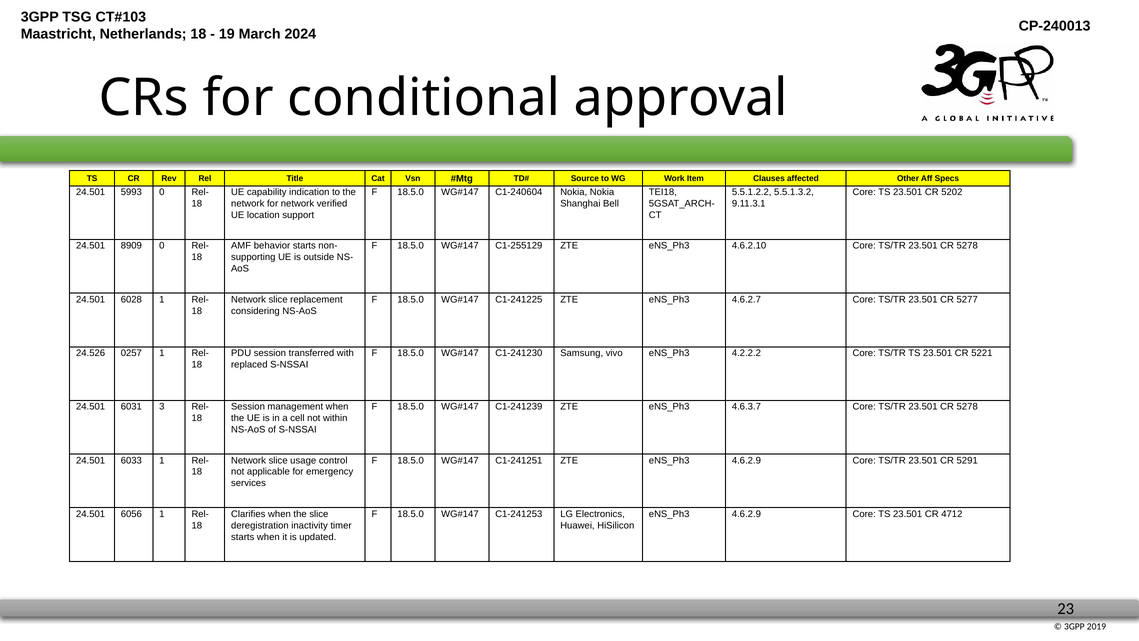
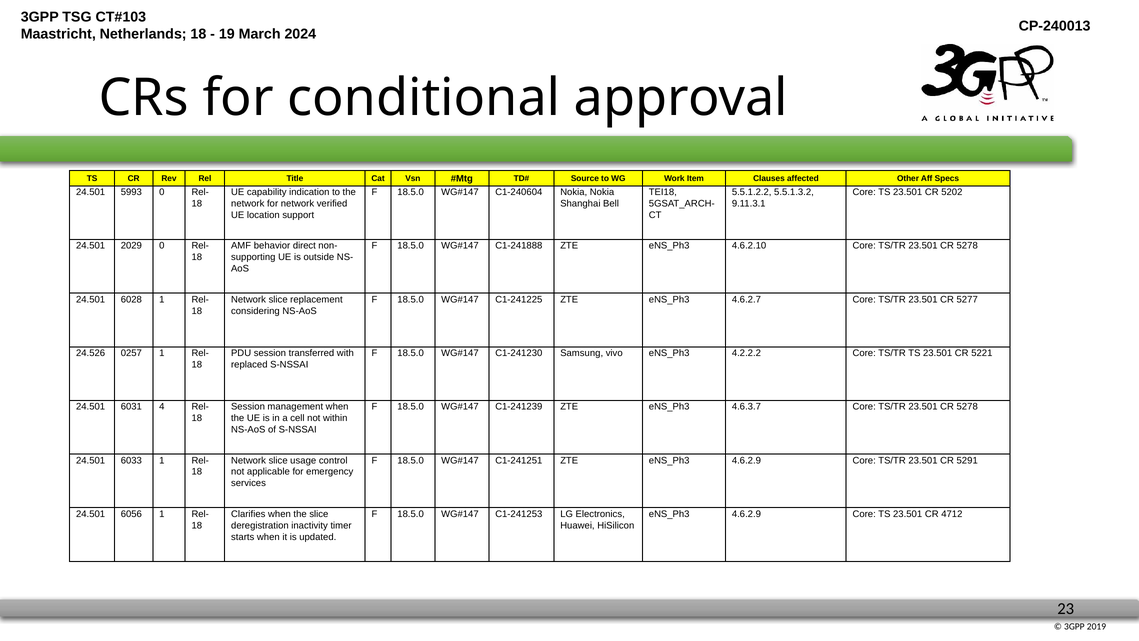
8909: 8909 -> 2029
behavior starts: starts -> direct
C1-255129: C1-255129 -> C1-241888
3: 3 -> 4
